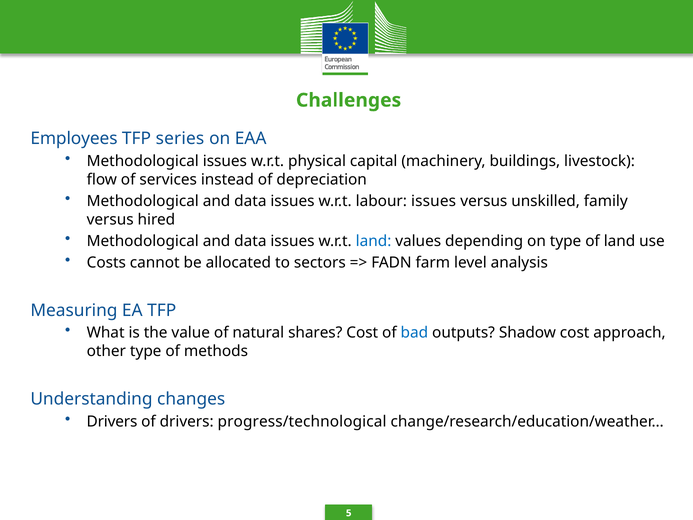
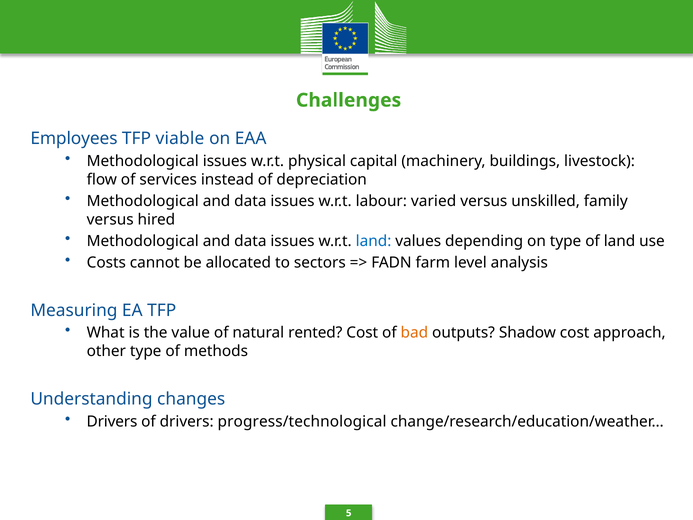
series: series -> viable
labour issues: issues -> varied
shares: shares -> rented
bad colour: blue -> orange
